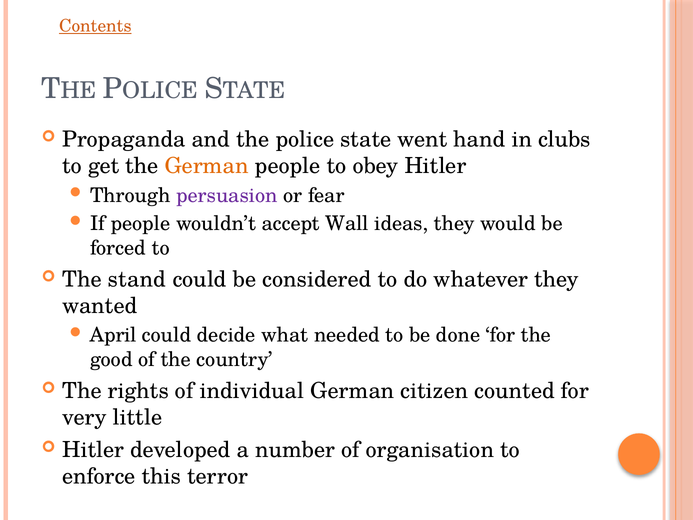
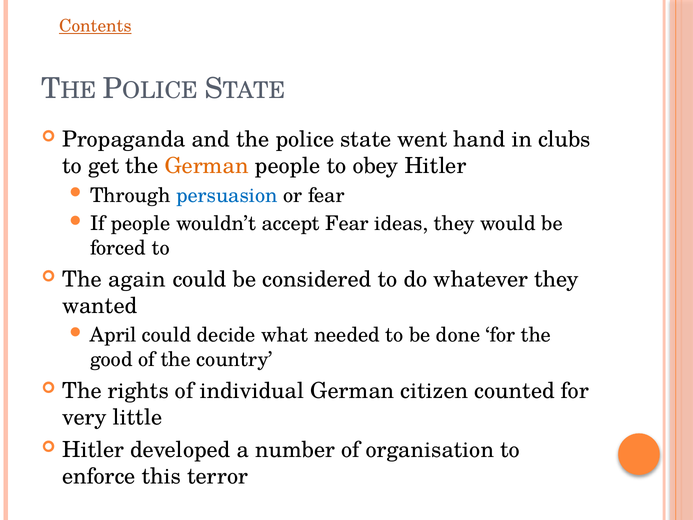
persuasion colour: purple -> blue
accept Wall: Wall -> Fear
stand: stand -> again
